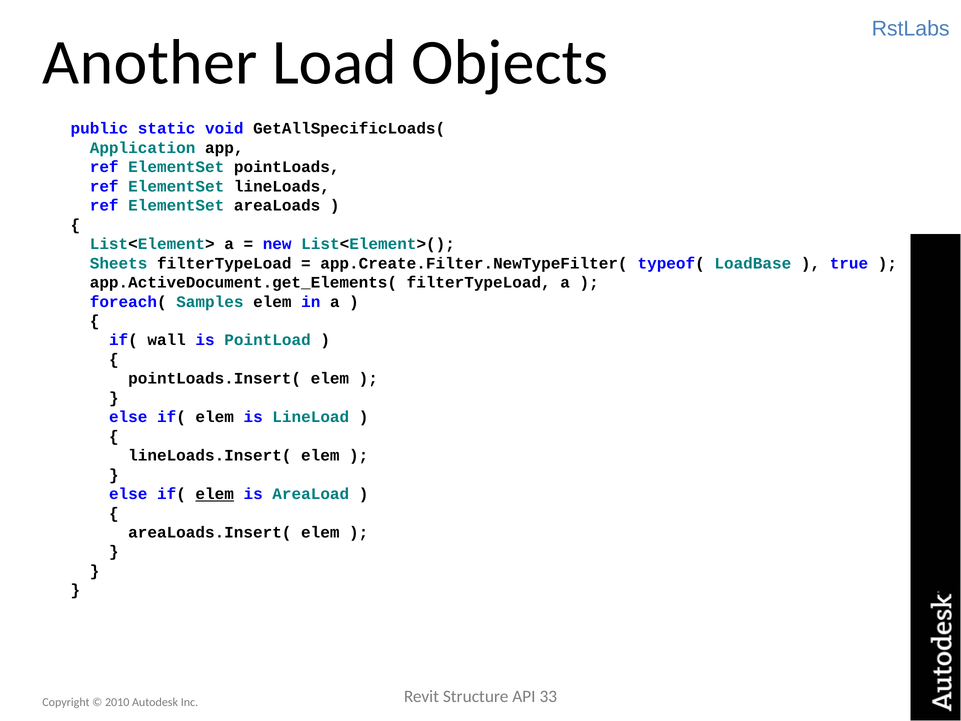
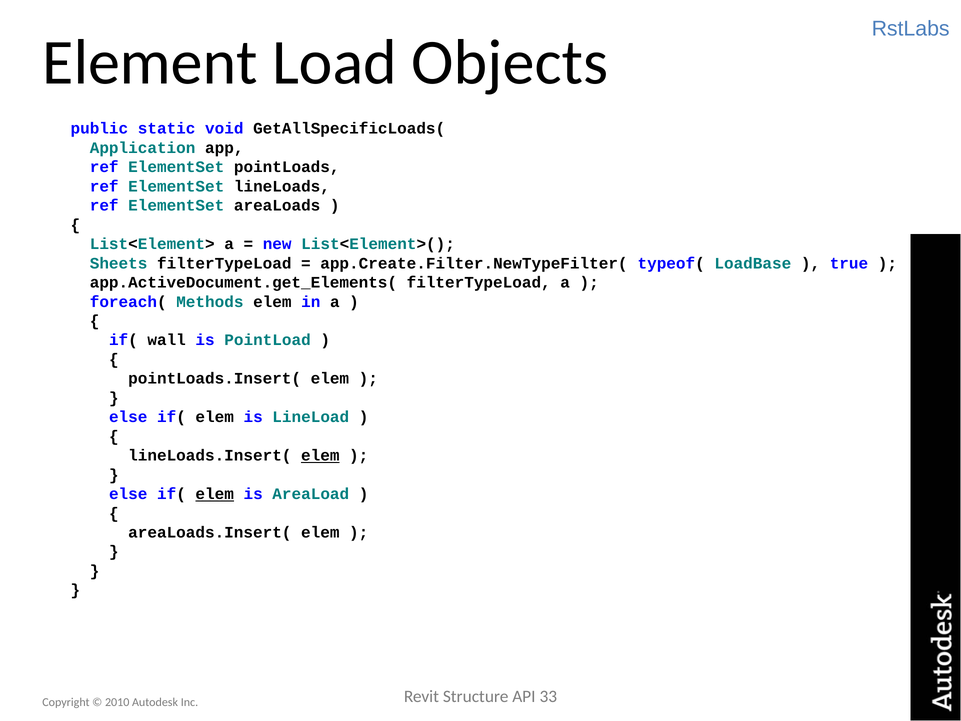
Another: Another -> Element
Samples: Samples -> Methods
elem at (320, 455) underline: none -> present
